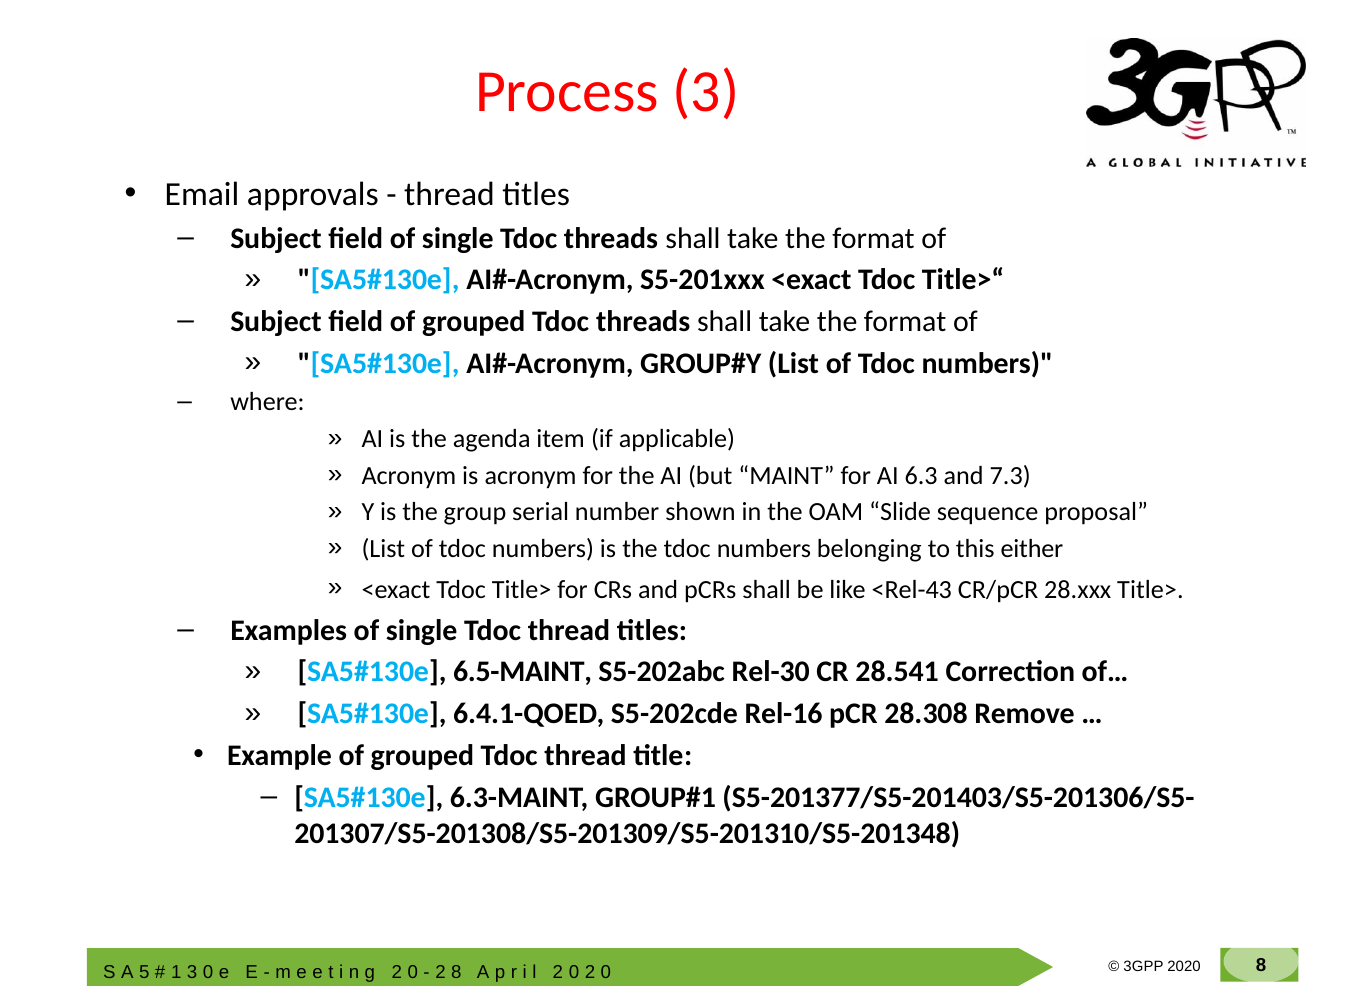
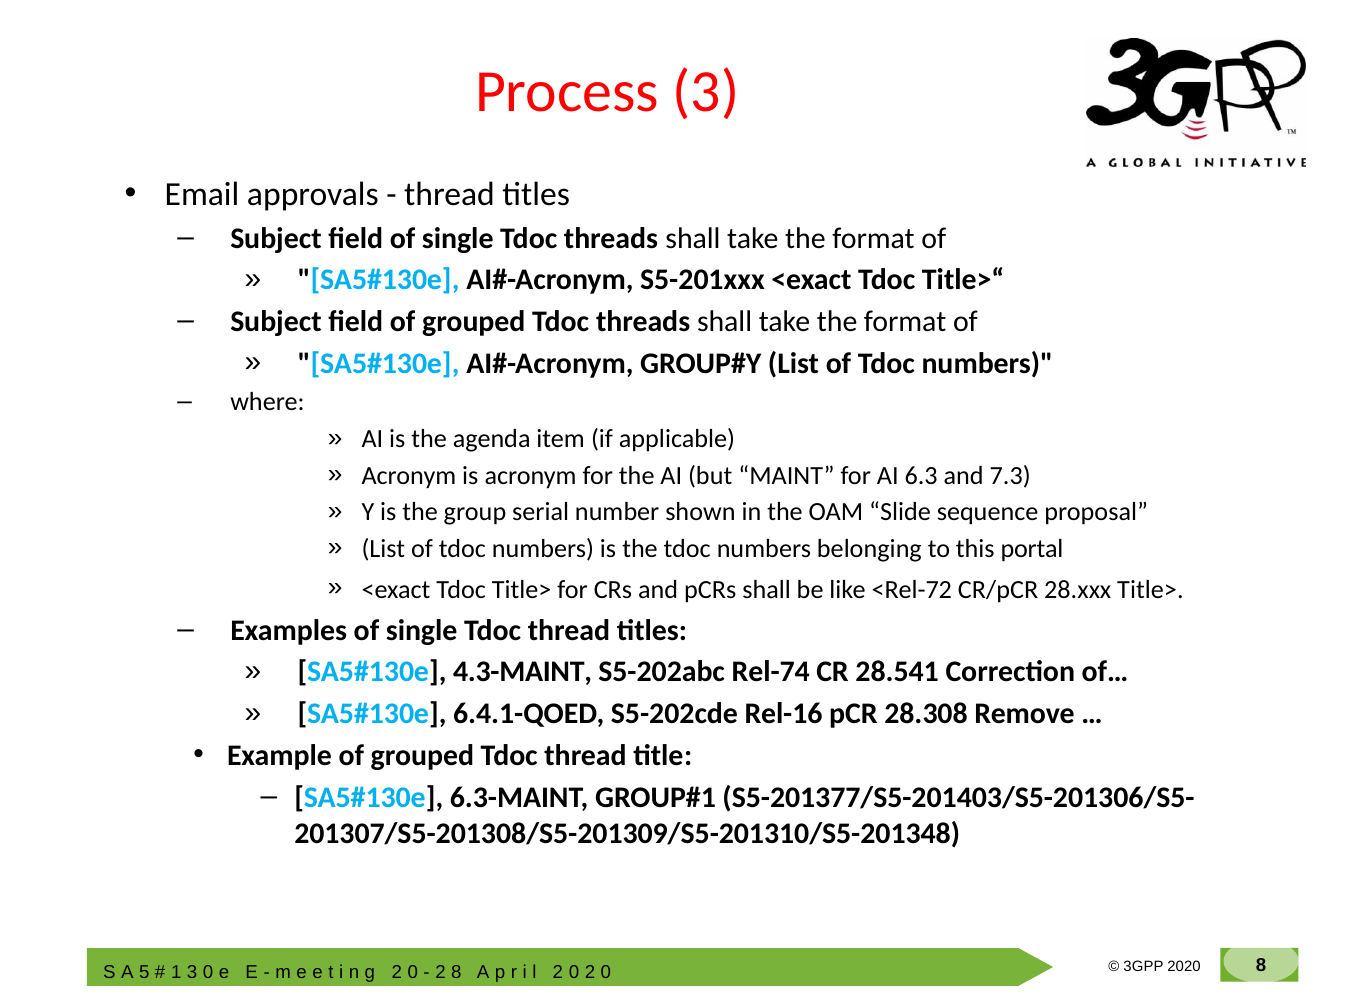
either: either -> portal
<Rel-43: <Rel-43 -> <Rel-72
6.5-MAINT: 6.5-MAINT -> 4.3-MAINT
Rel-30: Rel-30 -> Rel-74
